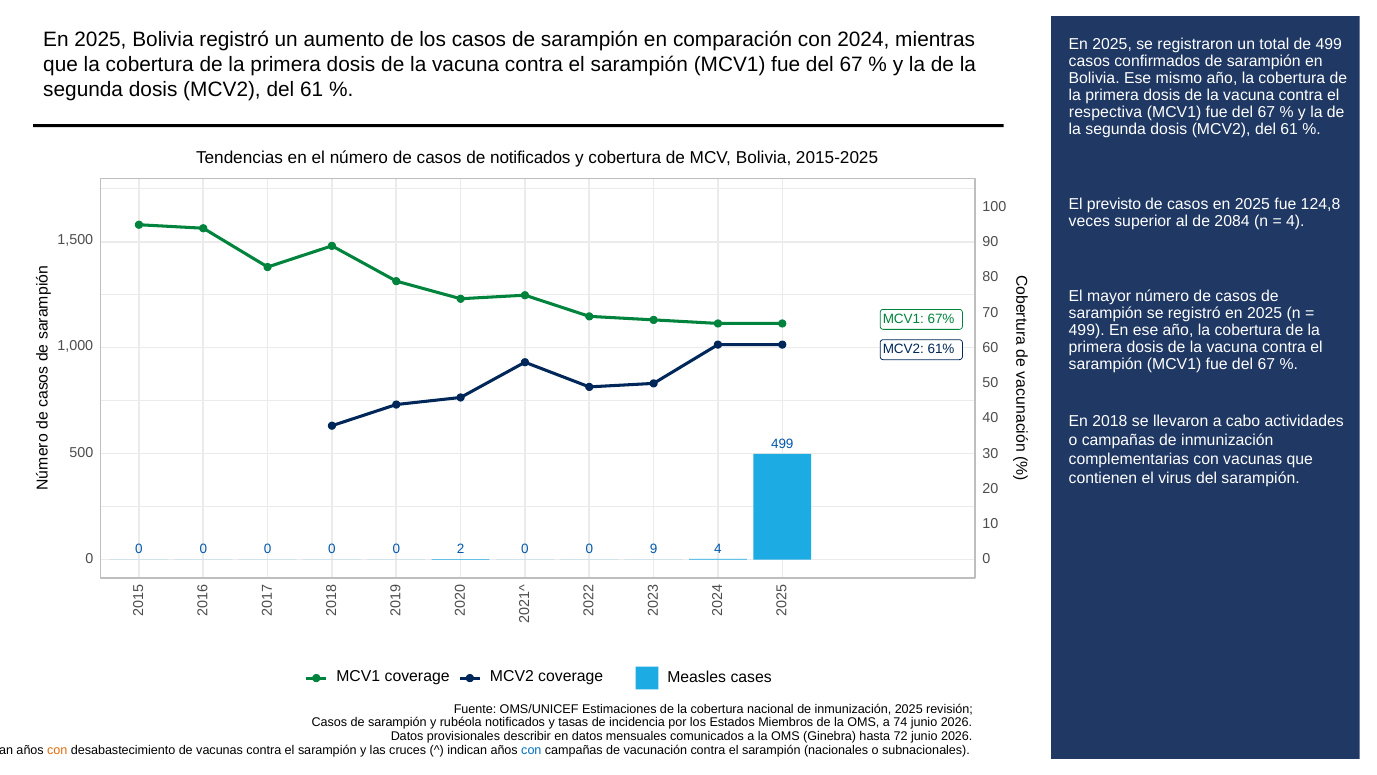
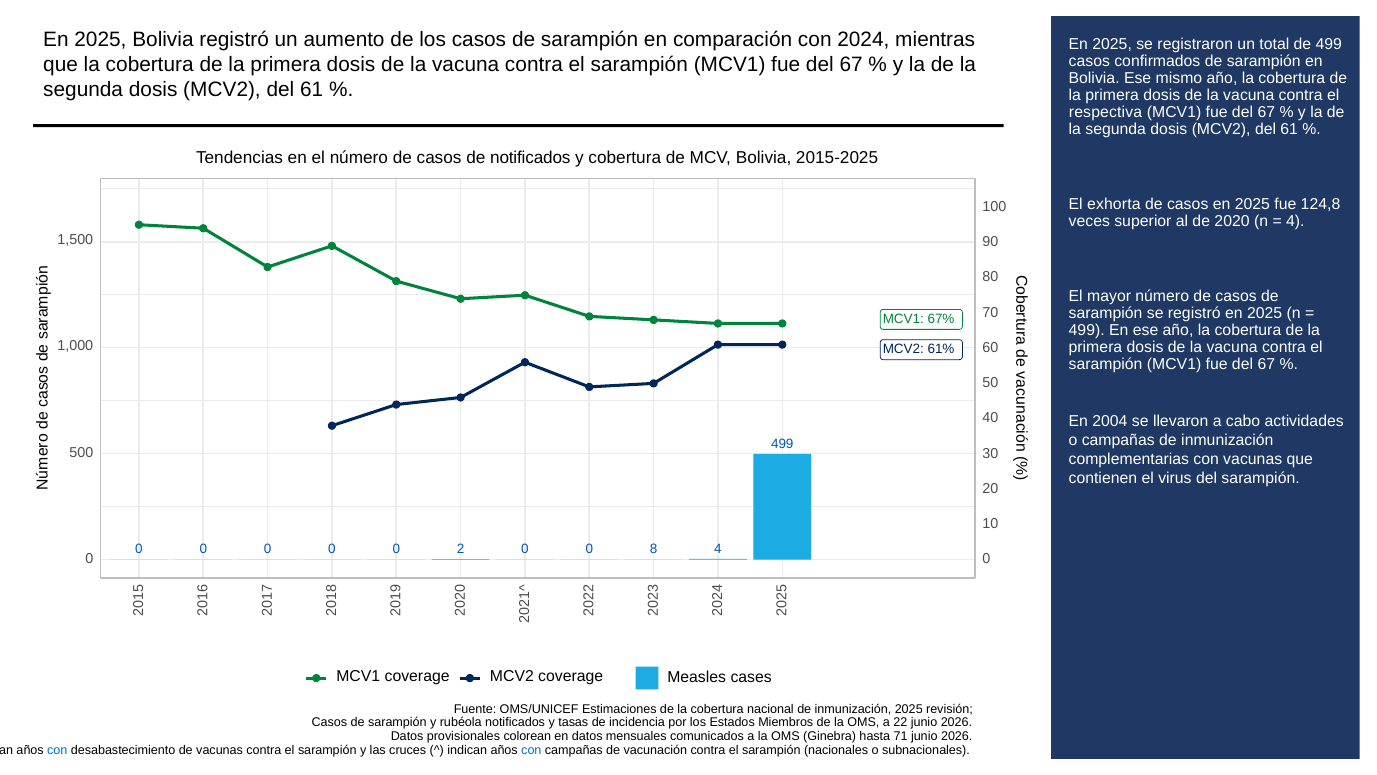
previsto: previsto -> exhorta
2084: 2084 -> 2020
2018: 2018 -> 2004
0 9: 9 -> 8
74: 74 -> 22
describir: describir -> colorean
72: 72 -> 71
con at (57, 749) colour: orange -> blue
